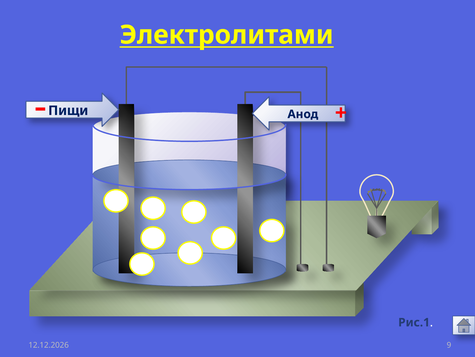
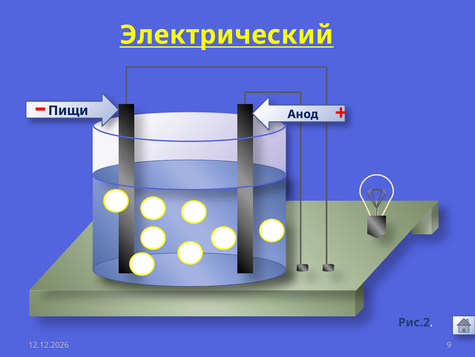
Электролитами: Электролитами -> Электрический
Рис.1: Рис.1 -> Рис.2
